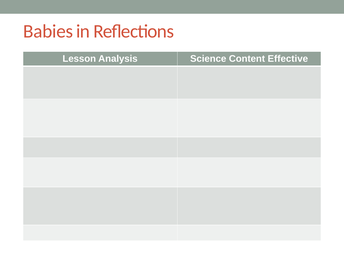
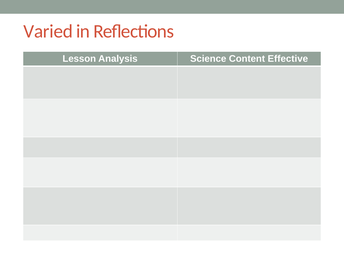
Babies: Babies -> Varied
